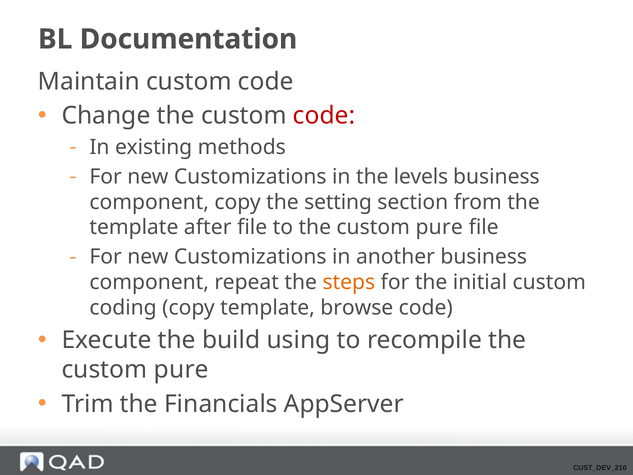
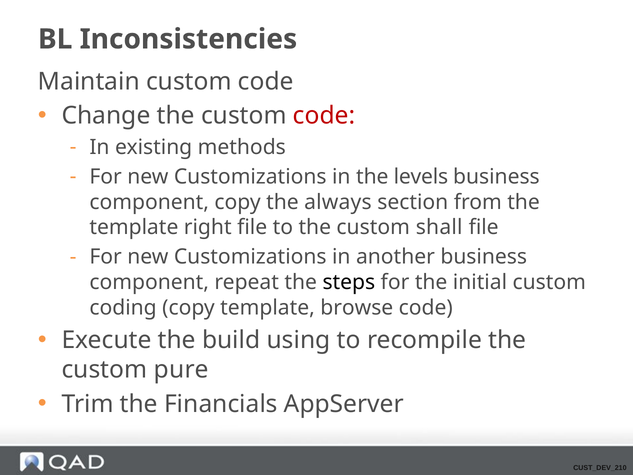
Documentation: Documentation -> Inconsistencies
setting: setting -> always
after: after -> right
to the custom pure: pure -> shall
steps colour: orange -> black
